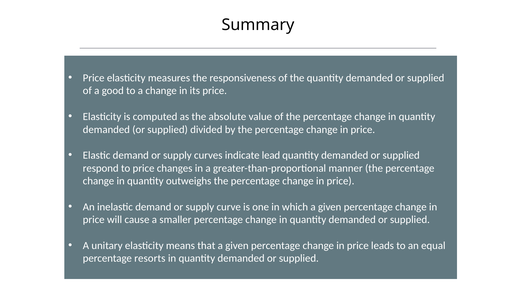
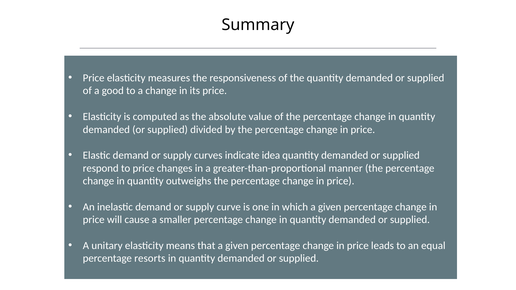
lead: lead -> idea
